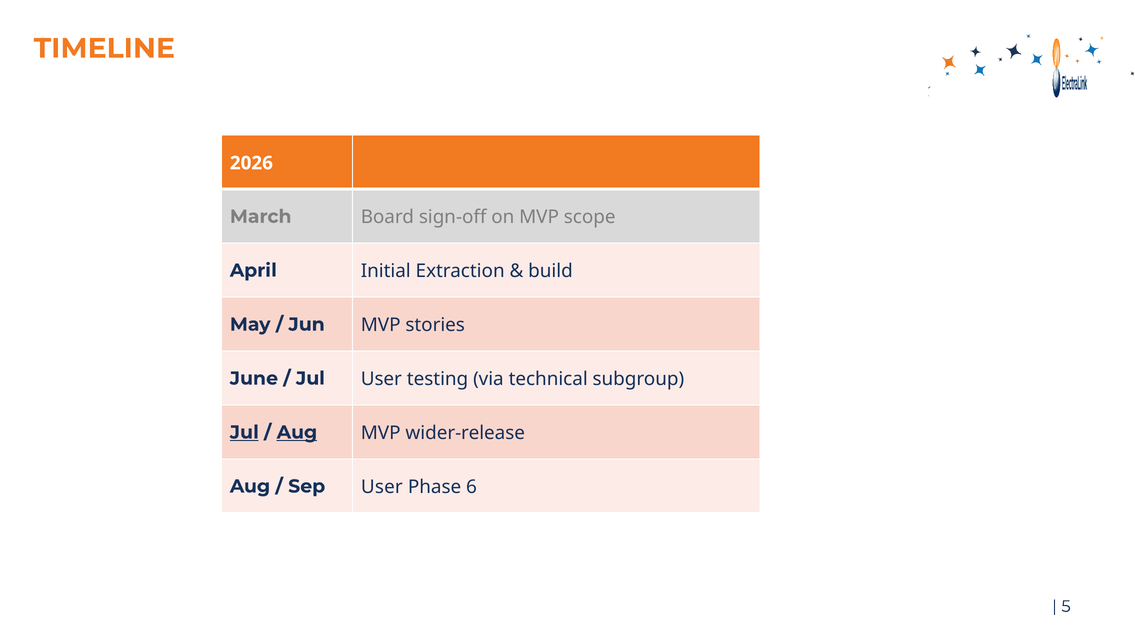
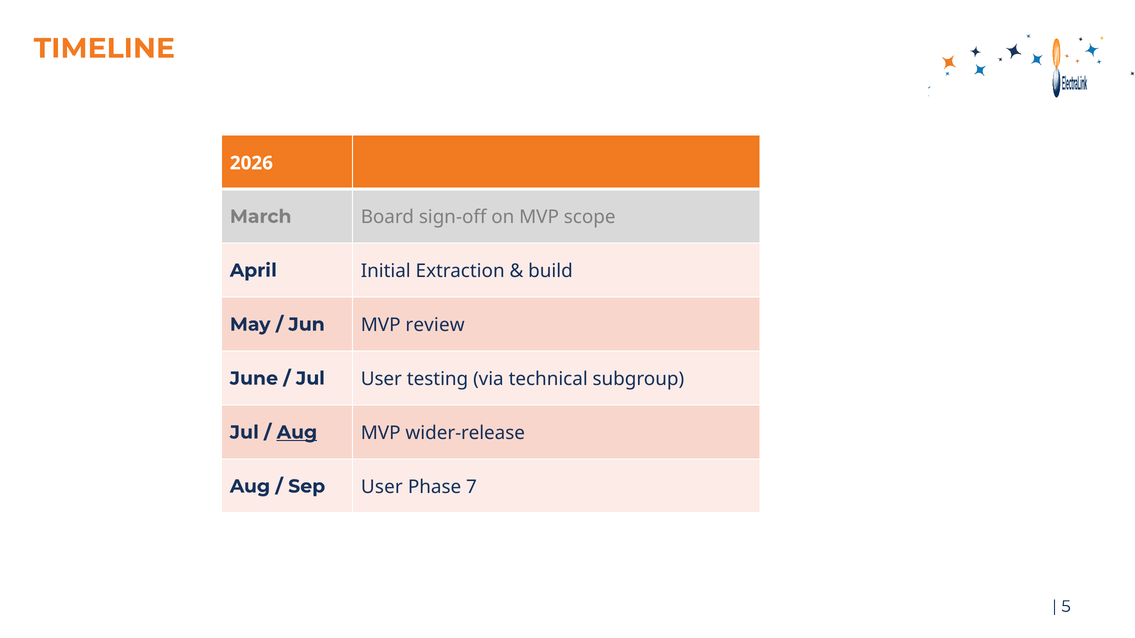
stories: stories -> review
Jul at (244, 433) underline: present -> none
6: 6 -> 7
